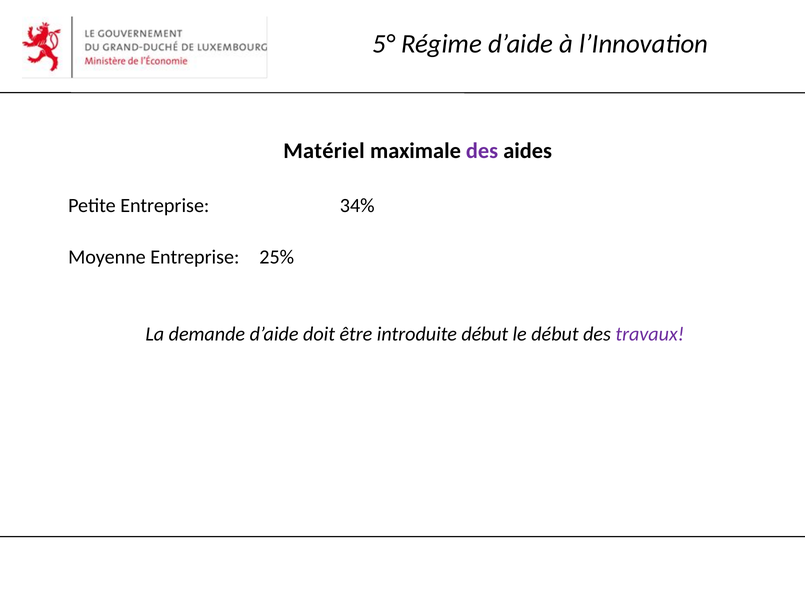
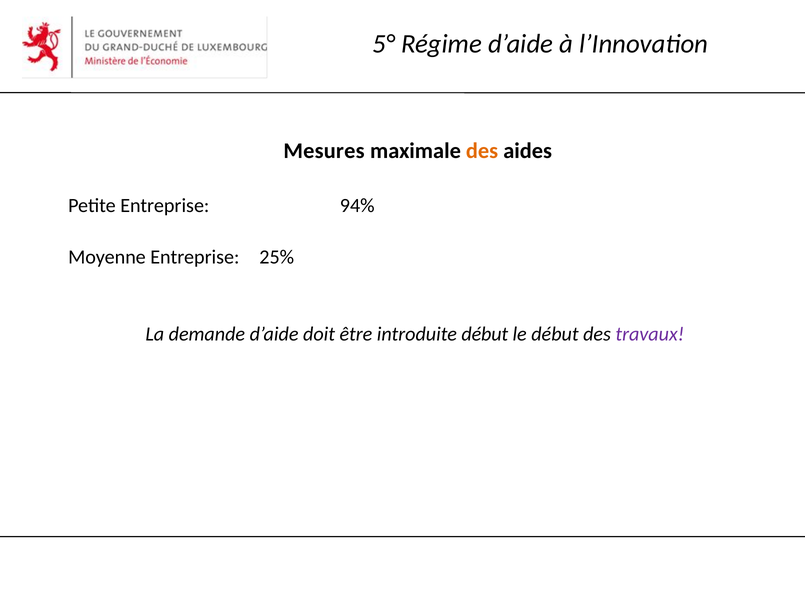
Matériel: Matériel -> Mesures
des at (482, 151) colour: purple -> orange
34%: 34% -> 94%
